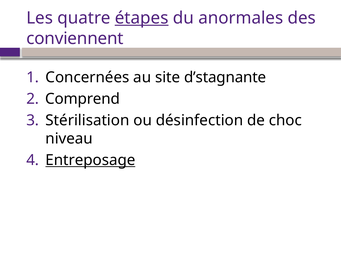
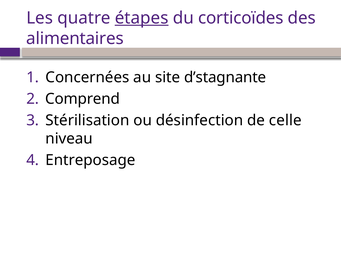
anormales: anormales -> corticoïdes
conviennent: conviennent -> alimentaires
choc: choc -> celle
Entreposage underline: present -> none
